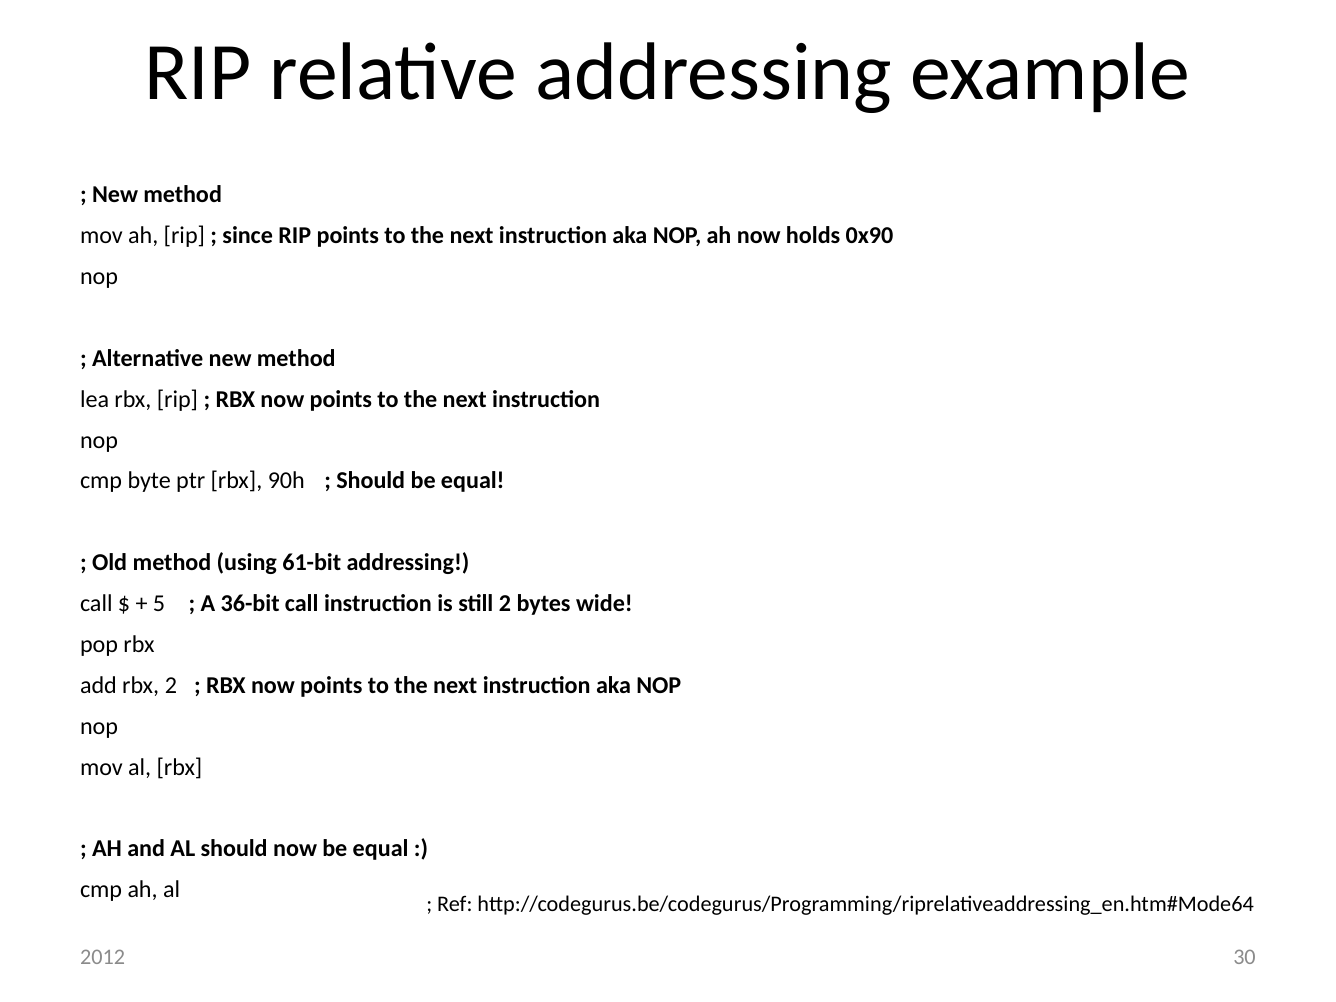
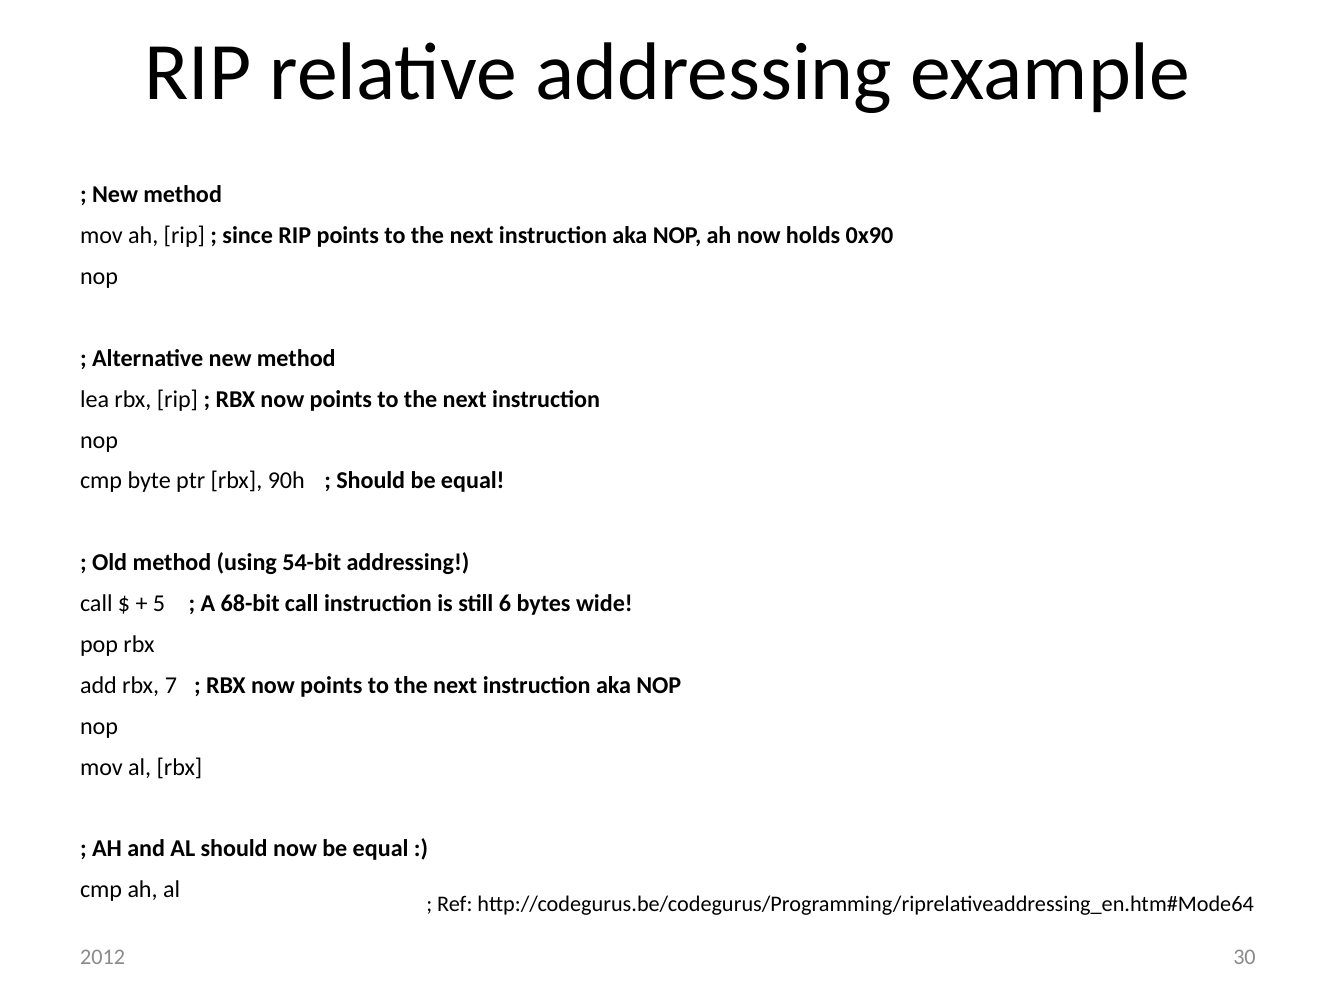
61-bit: 61-bit -> 54-bit
36-bit: 36-bit -> 68-bit
still 2: 2 -> 6
rbx 2: 2 -> 7
